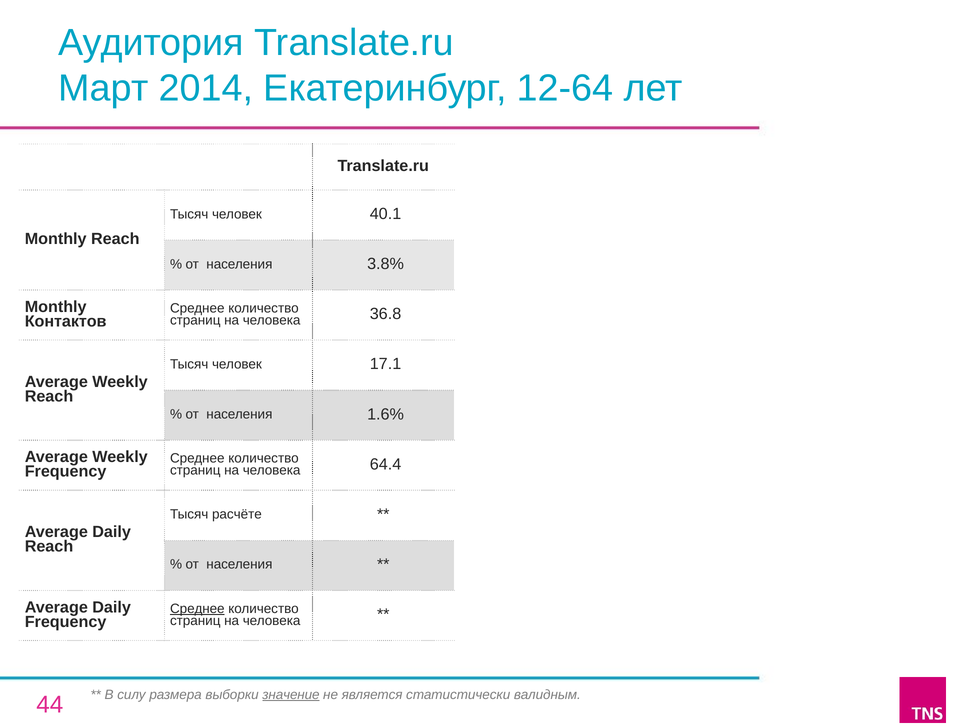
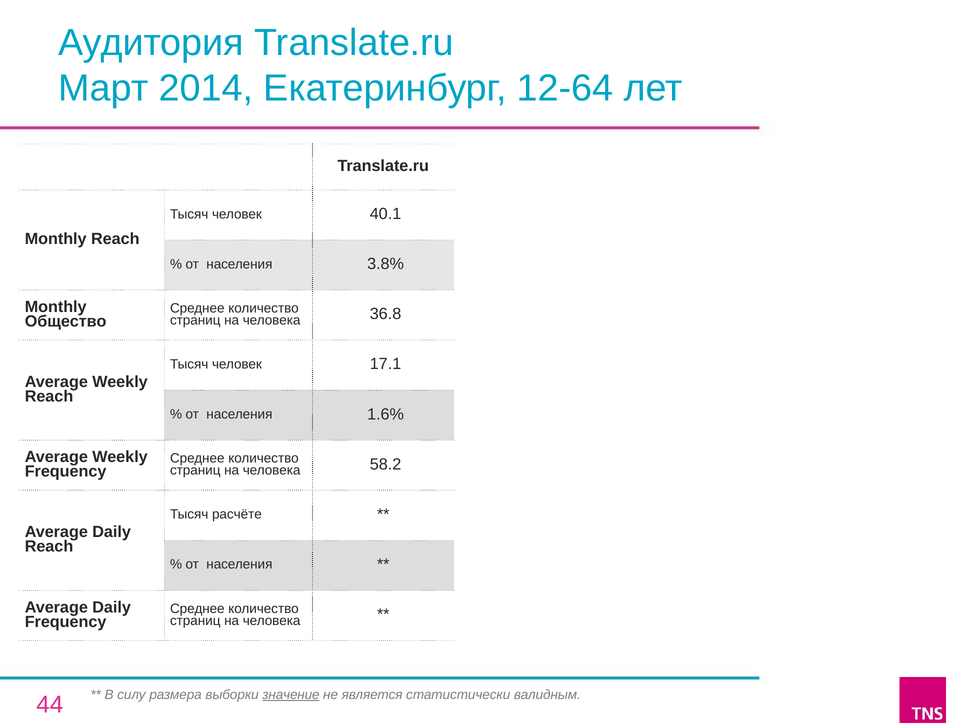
Контактов: Контактов -> Общество
64.4: 64.4 -> 58.2
Среднее at (197, 609) underline: present -> none
